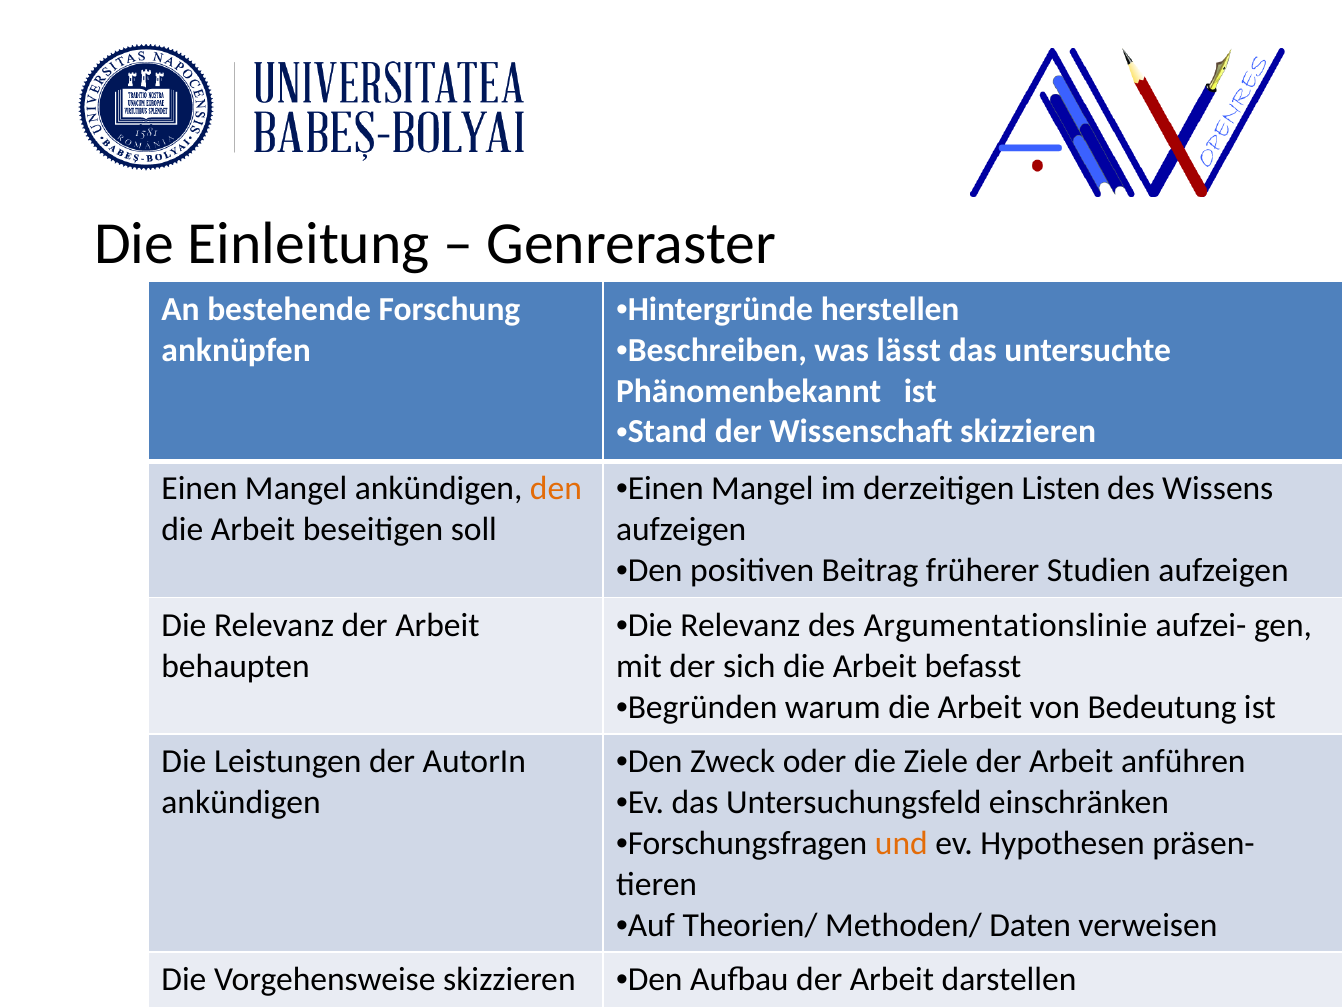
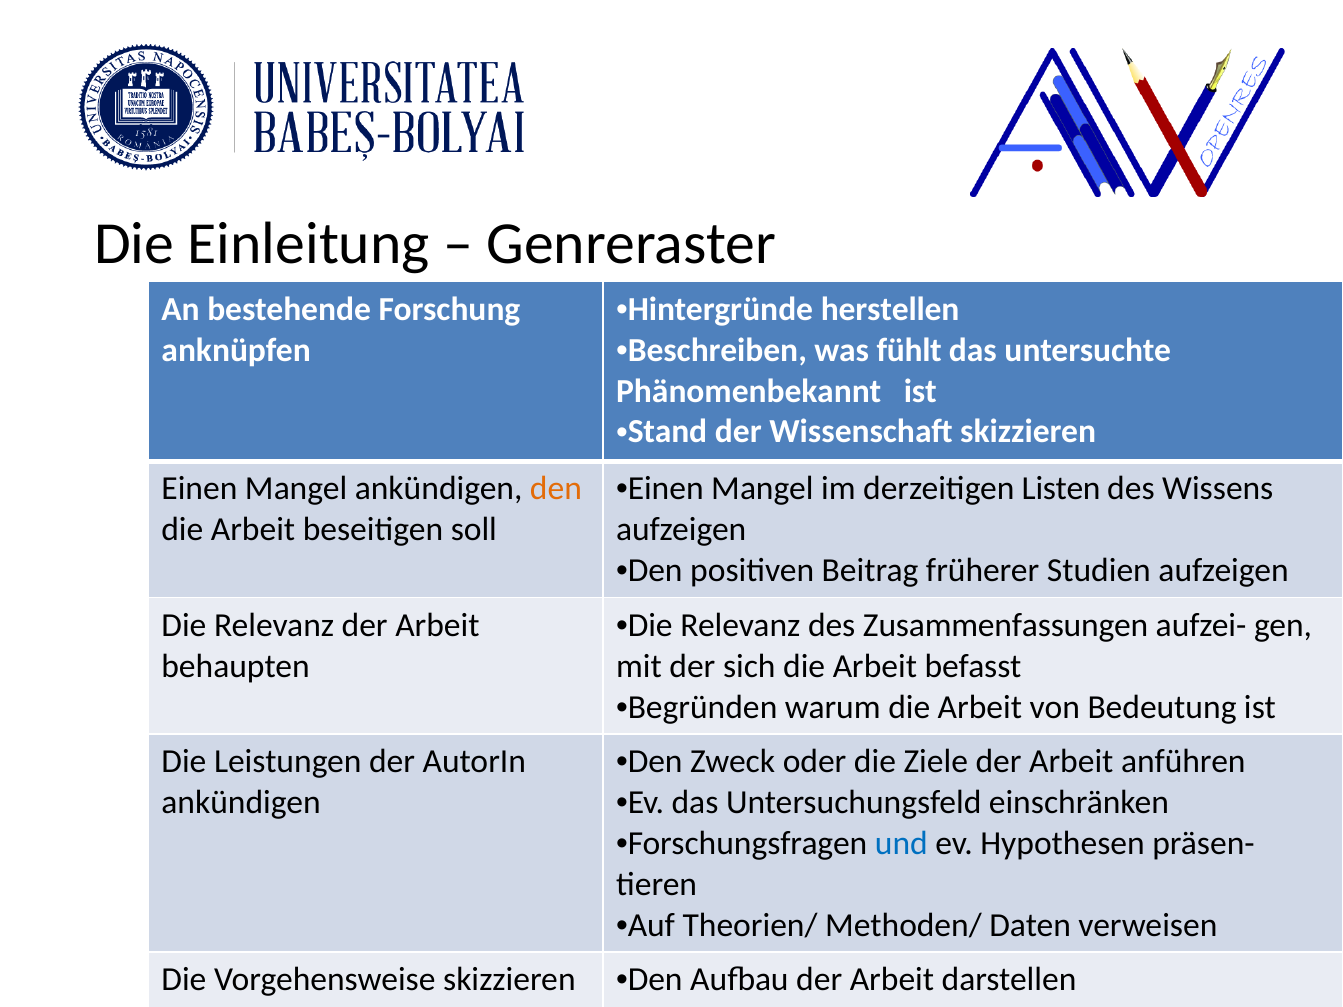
lässt: lässt -> fühlt
Argumentationslinie: Argumentationslinie -> Zusammenfassungen
und colour: orange -> blue
